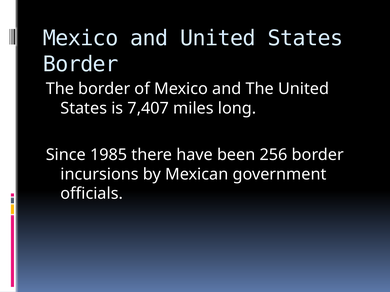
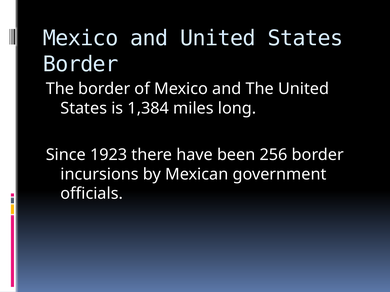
7,407: 7,407 -> 1,384
1985: 1985 -> 1923
